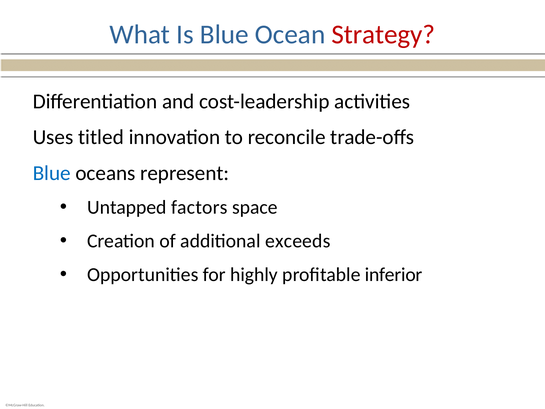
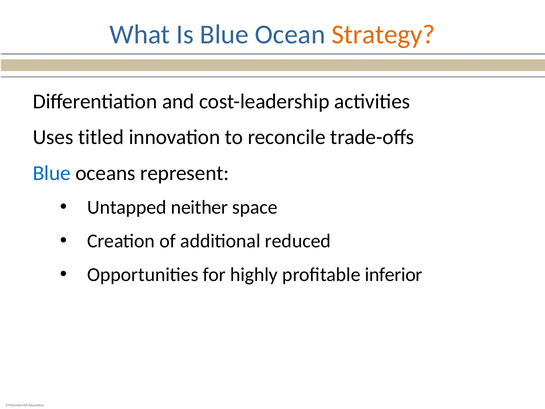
Strategy colour: red -> orange
factors: factors -> neither
exceeds: exceeds -> reduced
